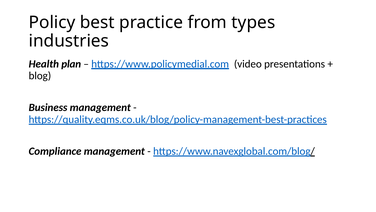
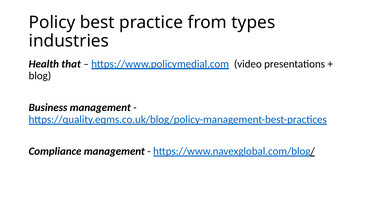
plan: plan -> that
